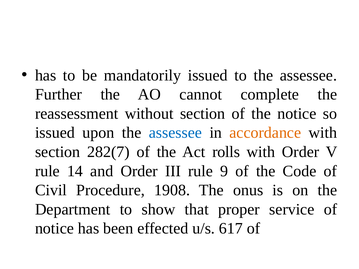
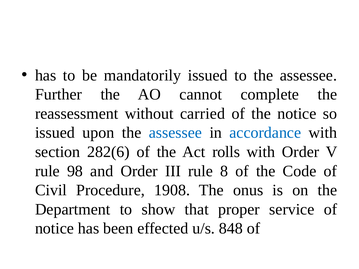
without section: section -> carried
accordance colour: orange -> blue
282(7: 282(7 -> 282(6
14: 14 -> 98
9: 9 -> 8
617: 617 -> 848
